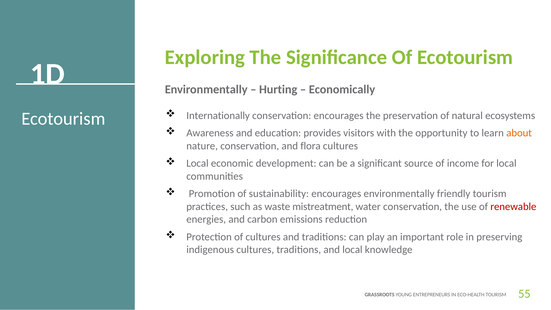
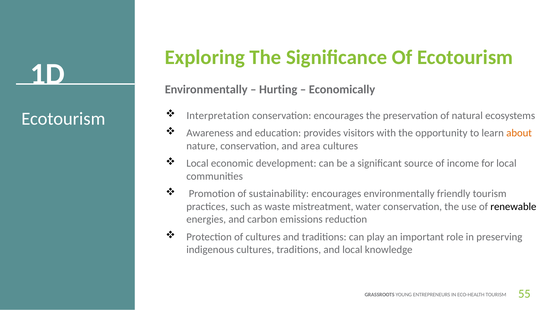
Internationally: Internationally -> Interpretation
flora: flora -> area
renewable colour: red -> black
